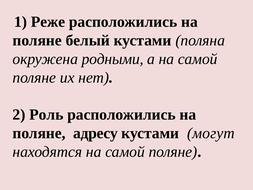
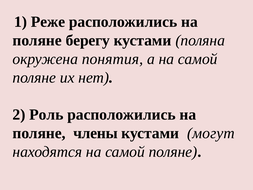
белый: белый -> берегу
родными: родными -> понятия
адресу: адресу -> члены
